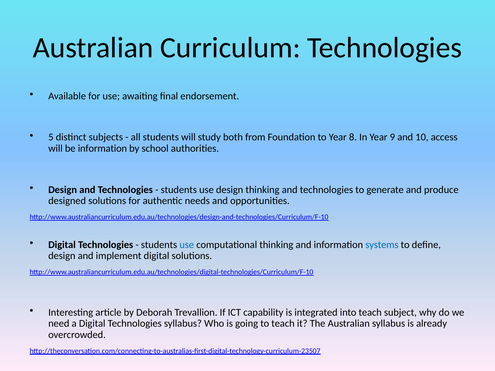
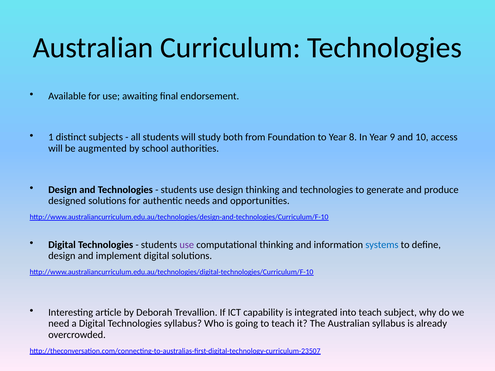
5: 5 -> 1
be information: information -> augmented
use at (187, 245) colour: blue -> purple
